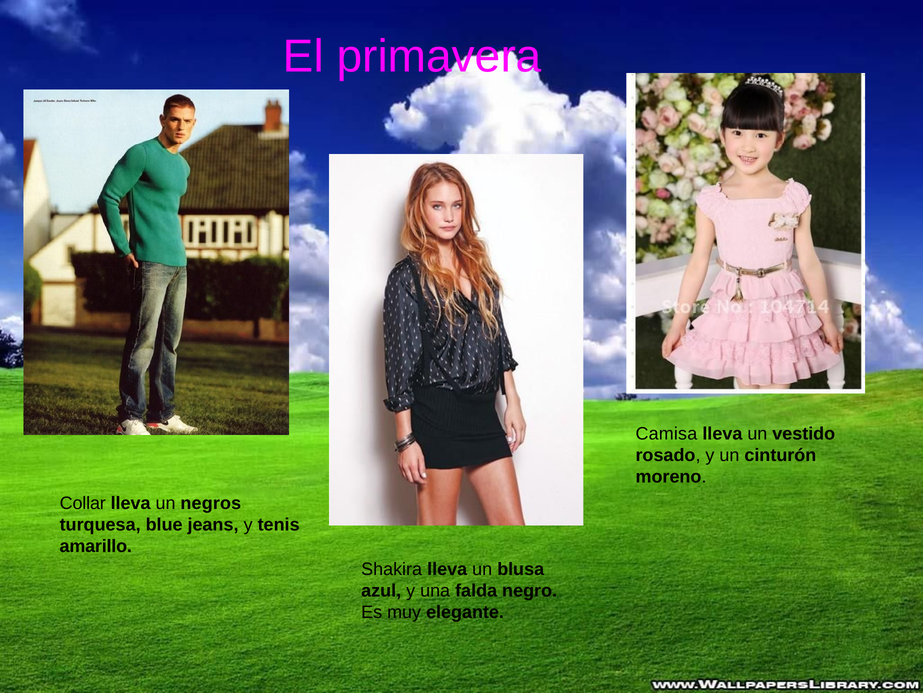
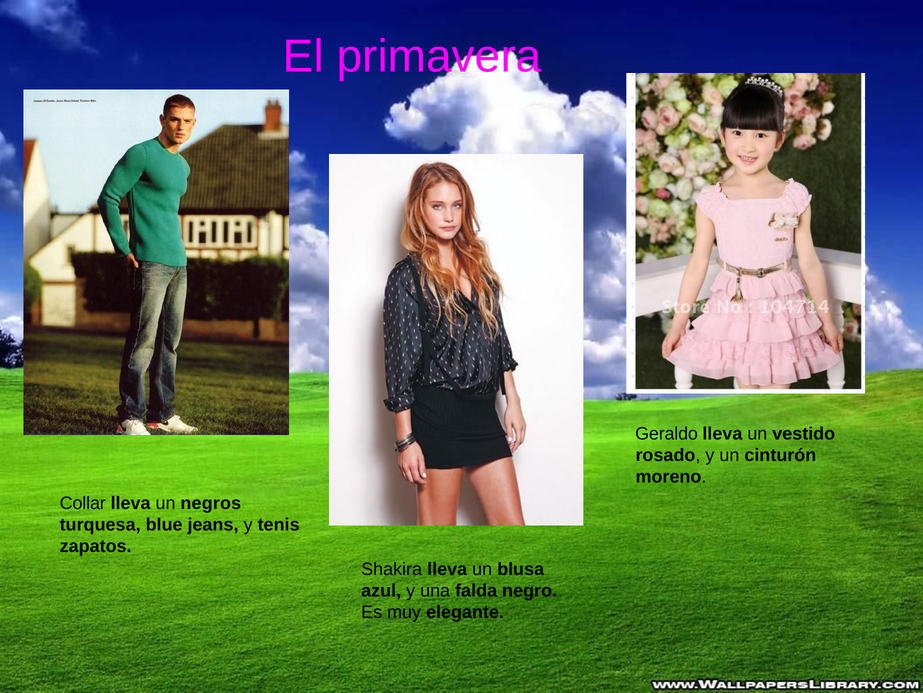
Camisa: Camisa -> Geraldo
amarillo: amarillo -> zapatos
